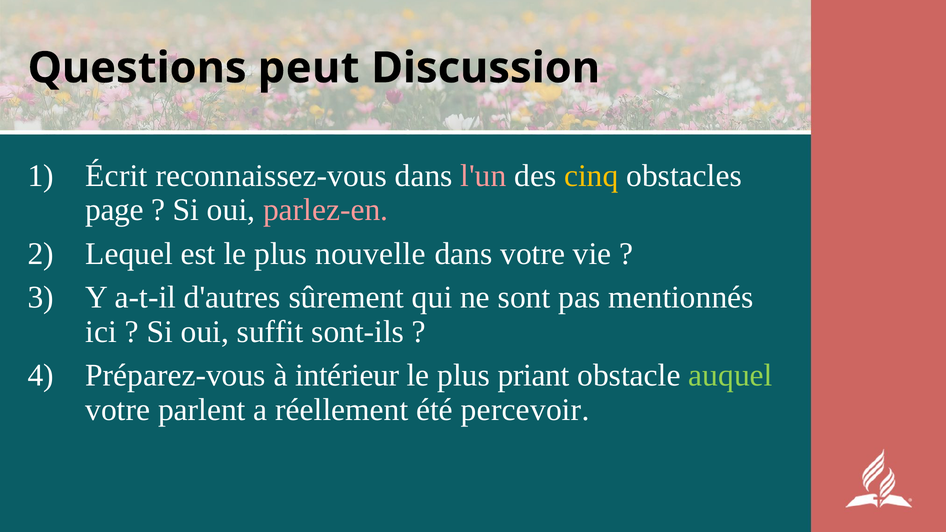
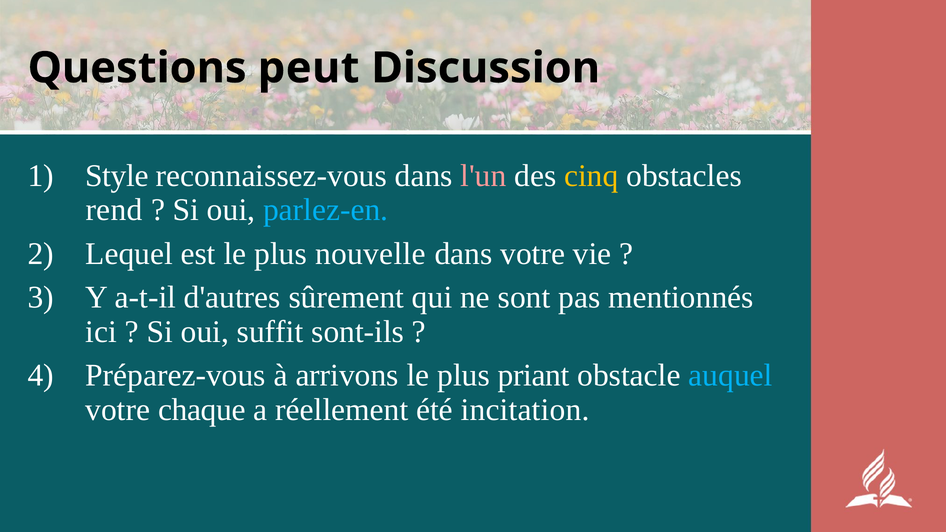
Écrit: Écrit -> Style
page: page -> rend
parlez-en colour: pink -> light blue
intérieur: intérieur -> arrivons
auquel colour: light green -> light blue
parlent: parlent -> chaque
percevoir: percevoir -> incitation
